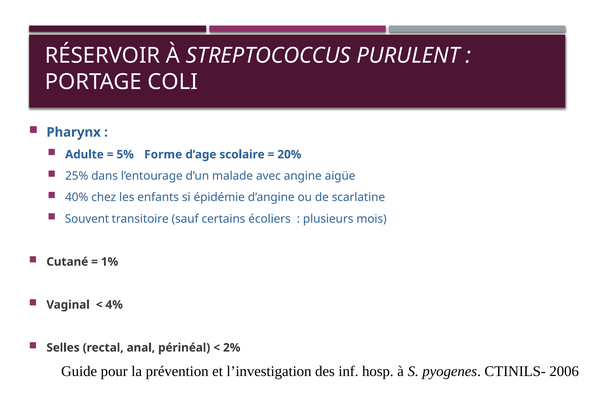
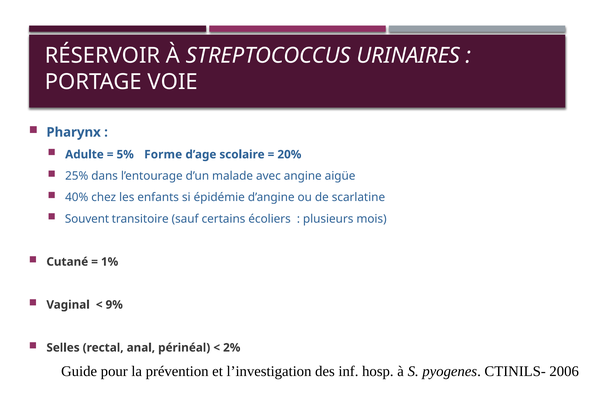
PURULENT: PURULENT -> URINAIRES
COLI: COLI -> VOIE
4%: 4% -> 9%
